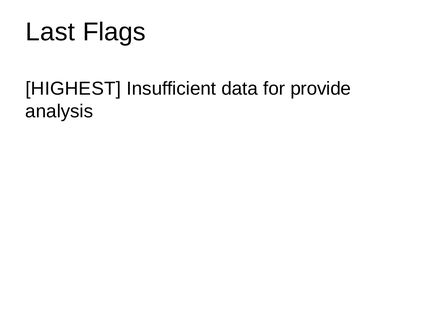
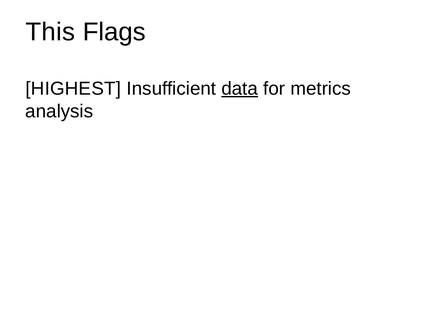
Last: Last -> This
data underline: none -> present
provide: provide -> metrics
